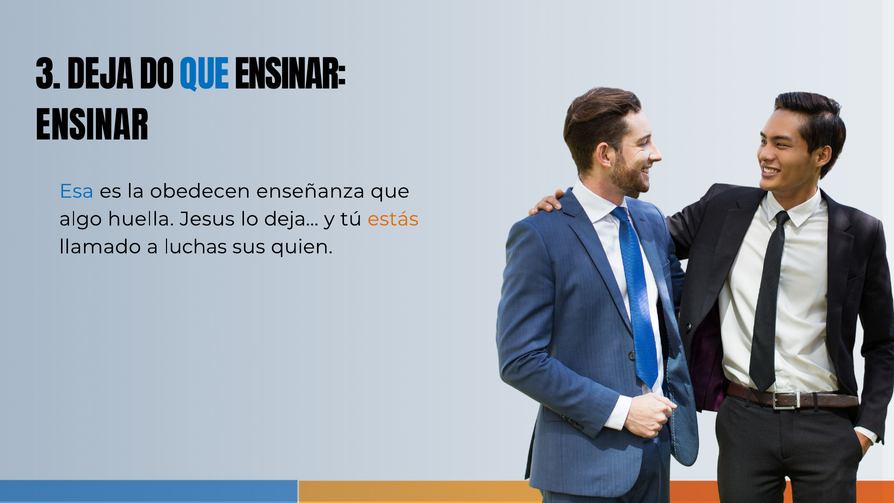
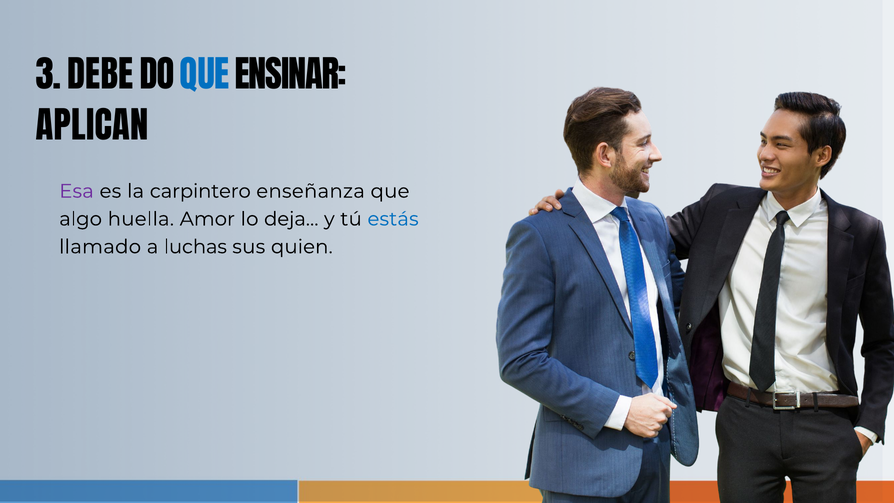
DEJA: DEJA -> DEBE
ENSINAR at (92, 128): ENSINAR -> APLICAN
Esa colour: blue -> purple
obedecen: obedecen -> carpintero
Jesus: Jesus -> Amor
estás colour: orange -> blue
